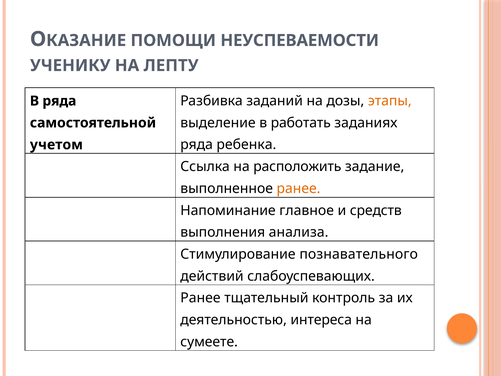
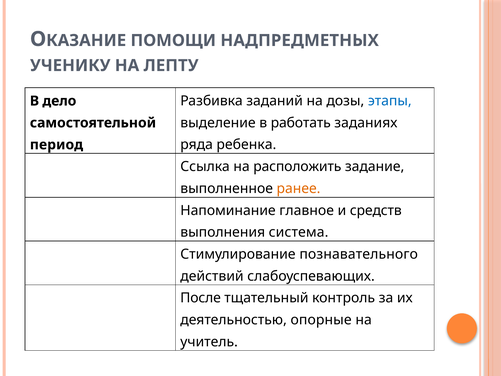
НЕУСПЕВАЕМОСТИ: НЕУСПЕВАЕМОСТИ -> НАДПРЕДМЕТНЫХ
этапы colour: orange -> blue
В ряда: ряда -> дело
учетом: учетом -> период
анализа: анализа -> система
Ранее at (200, 298): Ранее -> После
интереса: интереса -> опорные
сумеете: сумеете -> учитель
